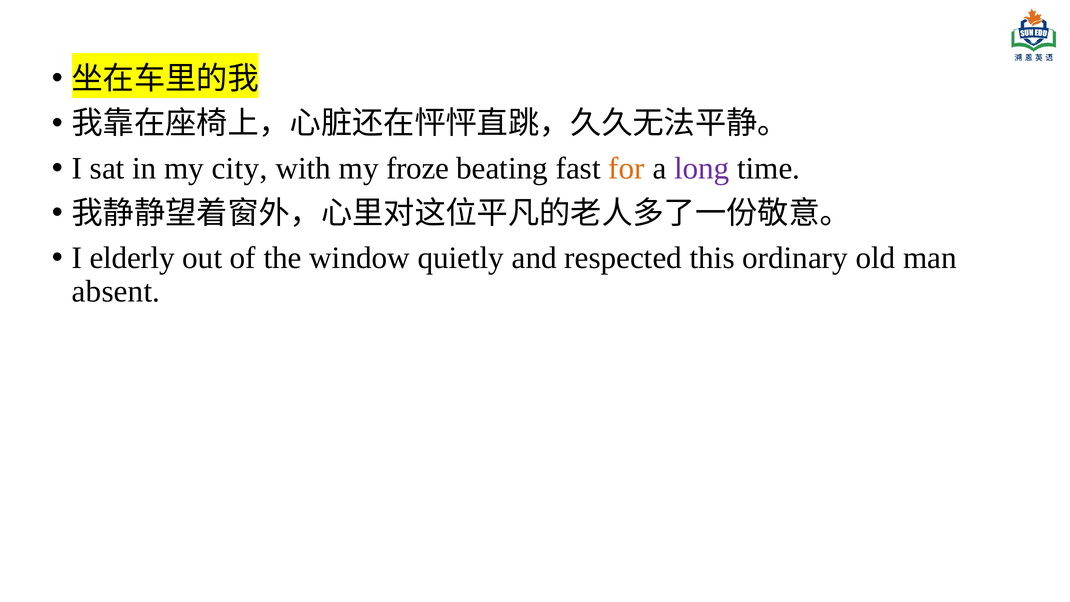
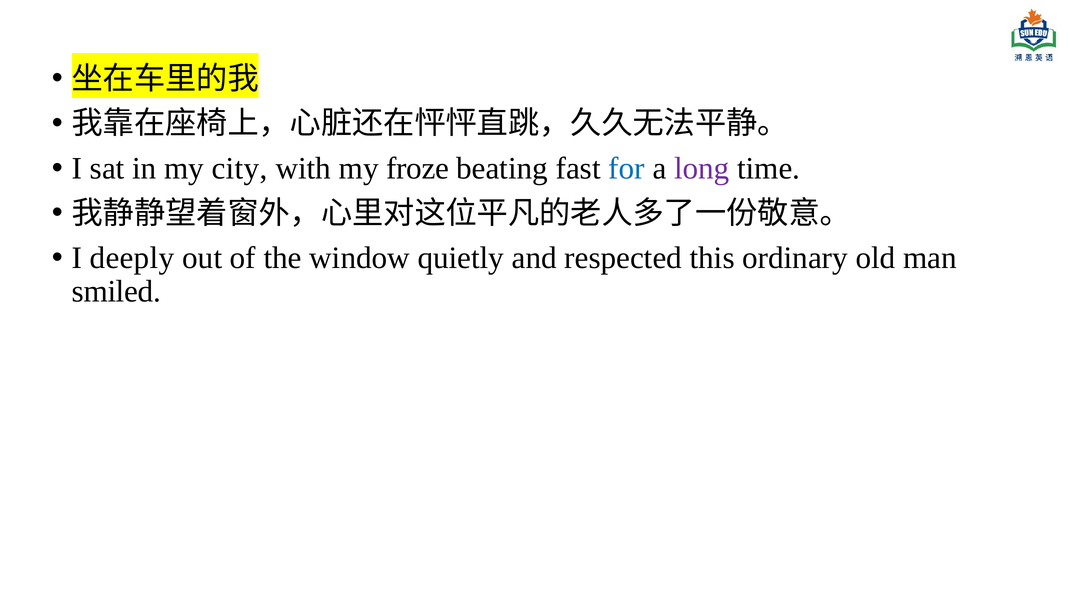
for colour: orange -> blue
elderly: elderly -> deeply
absent: absent -> smiled
